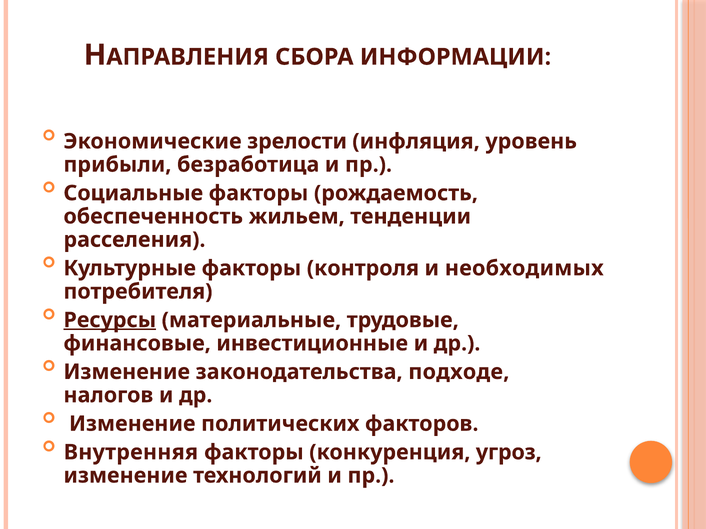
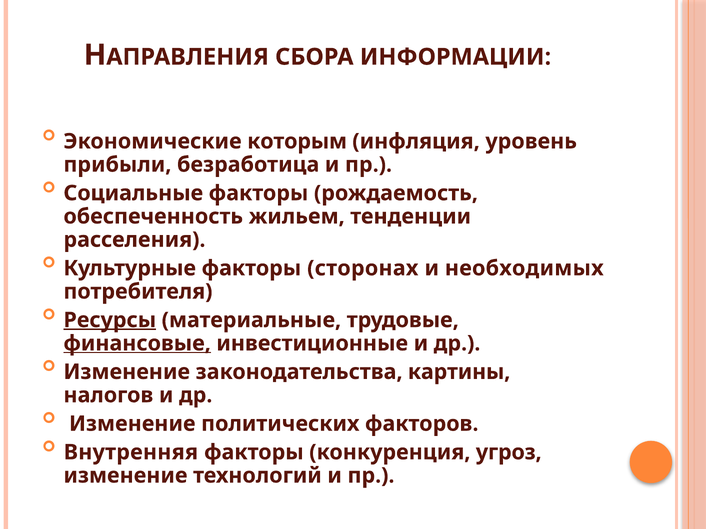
зрелости: зрелости -> которым
контроля: контроля -> сторонах
финансовые underline: none -> present
подходе: подходе -> картины
